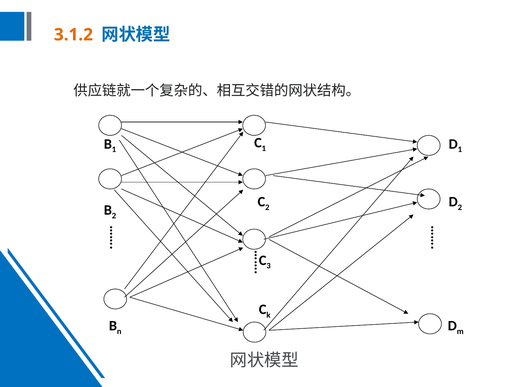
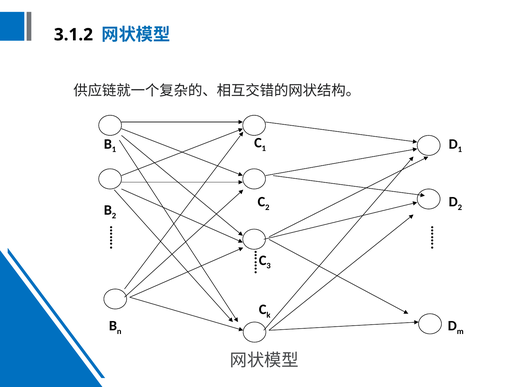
3.1.2 colour: orange -> black
